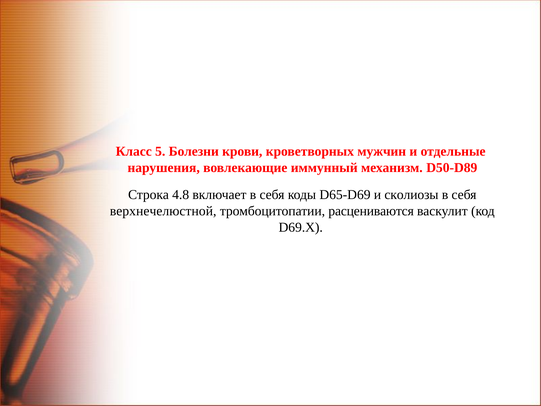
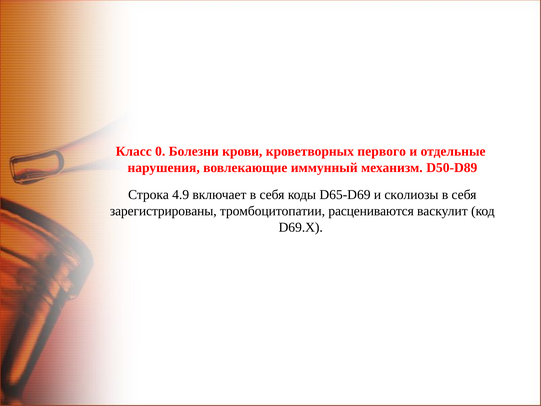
5: 5 -> 0
мужчин: мужчин -> первого
4.8: 4.8 -> 4.9
верхнечелюстной: верхнечелюстной -> зарегистрированы
